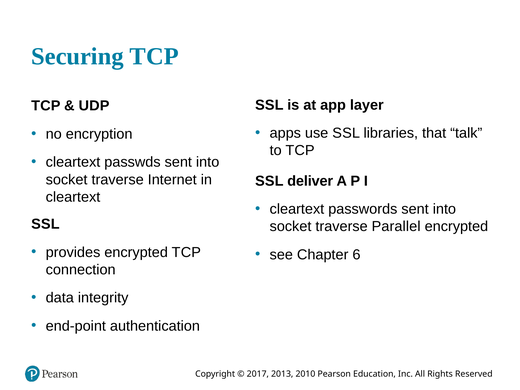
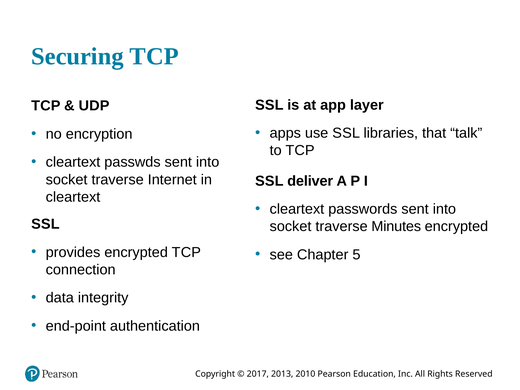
Parallel: Parallel -> Minutes
6: 6 -> 5
